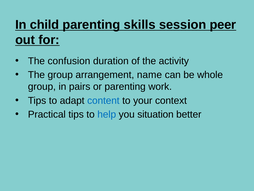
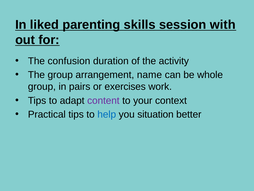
child: child -> liked
peer: peer -> with
or parenting: parenting -> exercises
content colour: blue -> purple
